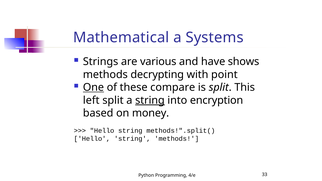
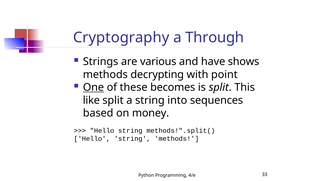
Mathematical: Mathematical -> Cryptography
Systems: Systems -> Through
compare: compare -> becomes
left: left -> like
string at (150, 100) underline: present -> none
encryption: encryption -> sequences
